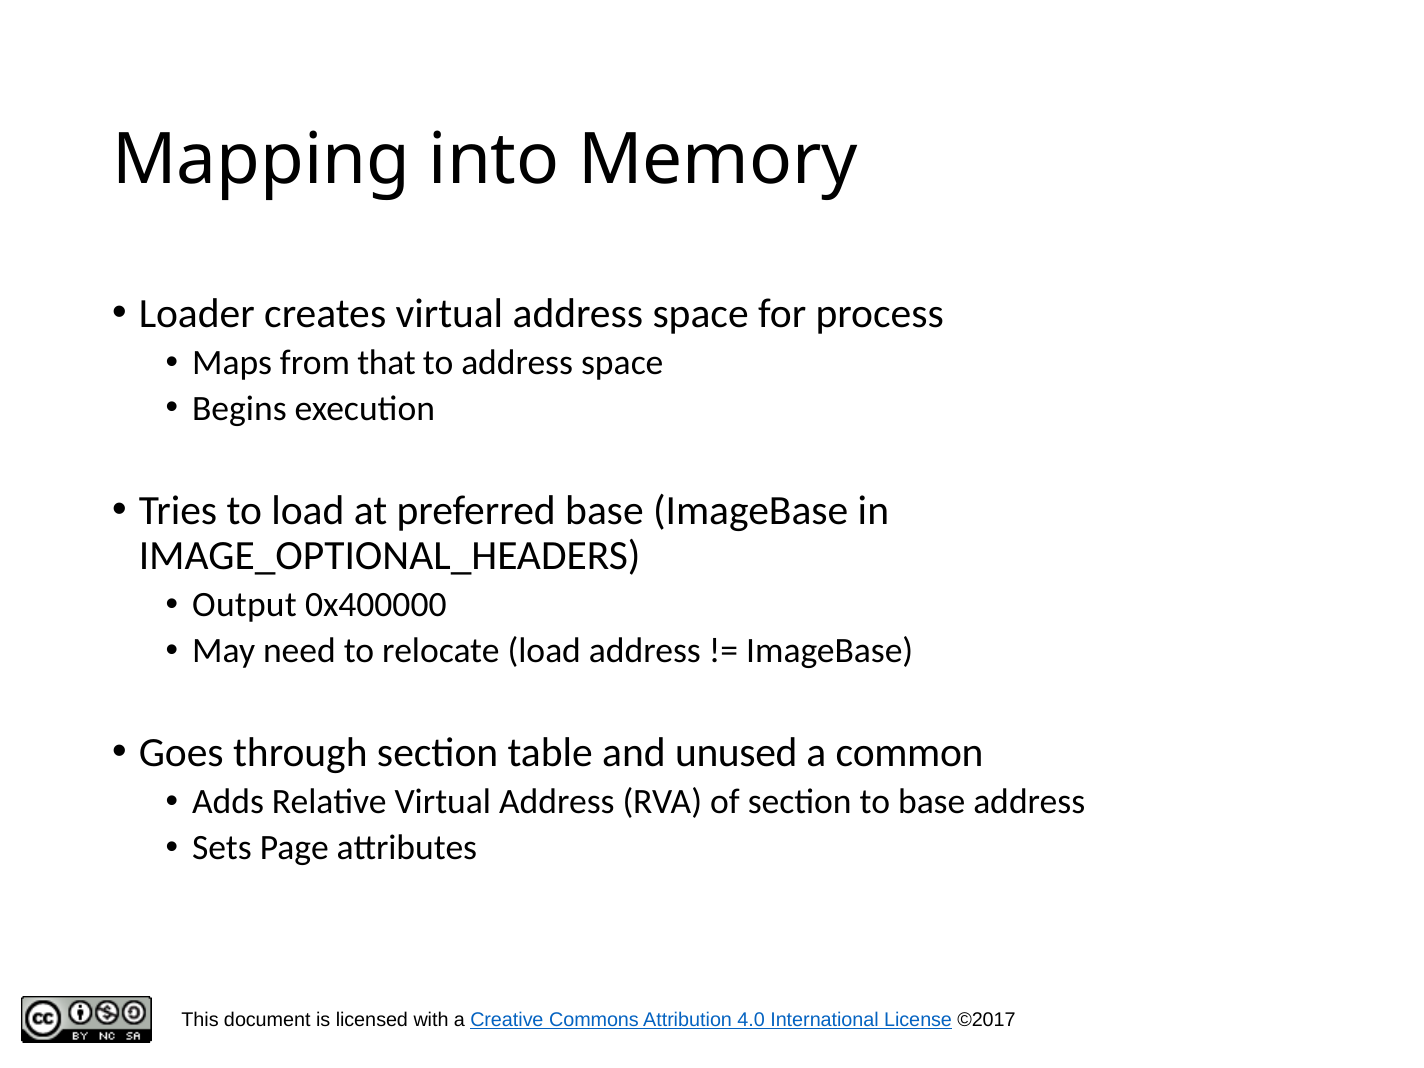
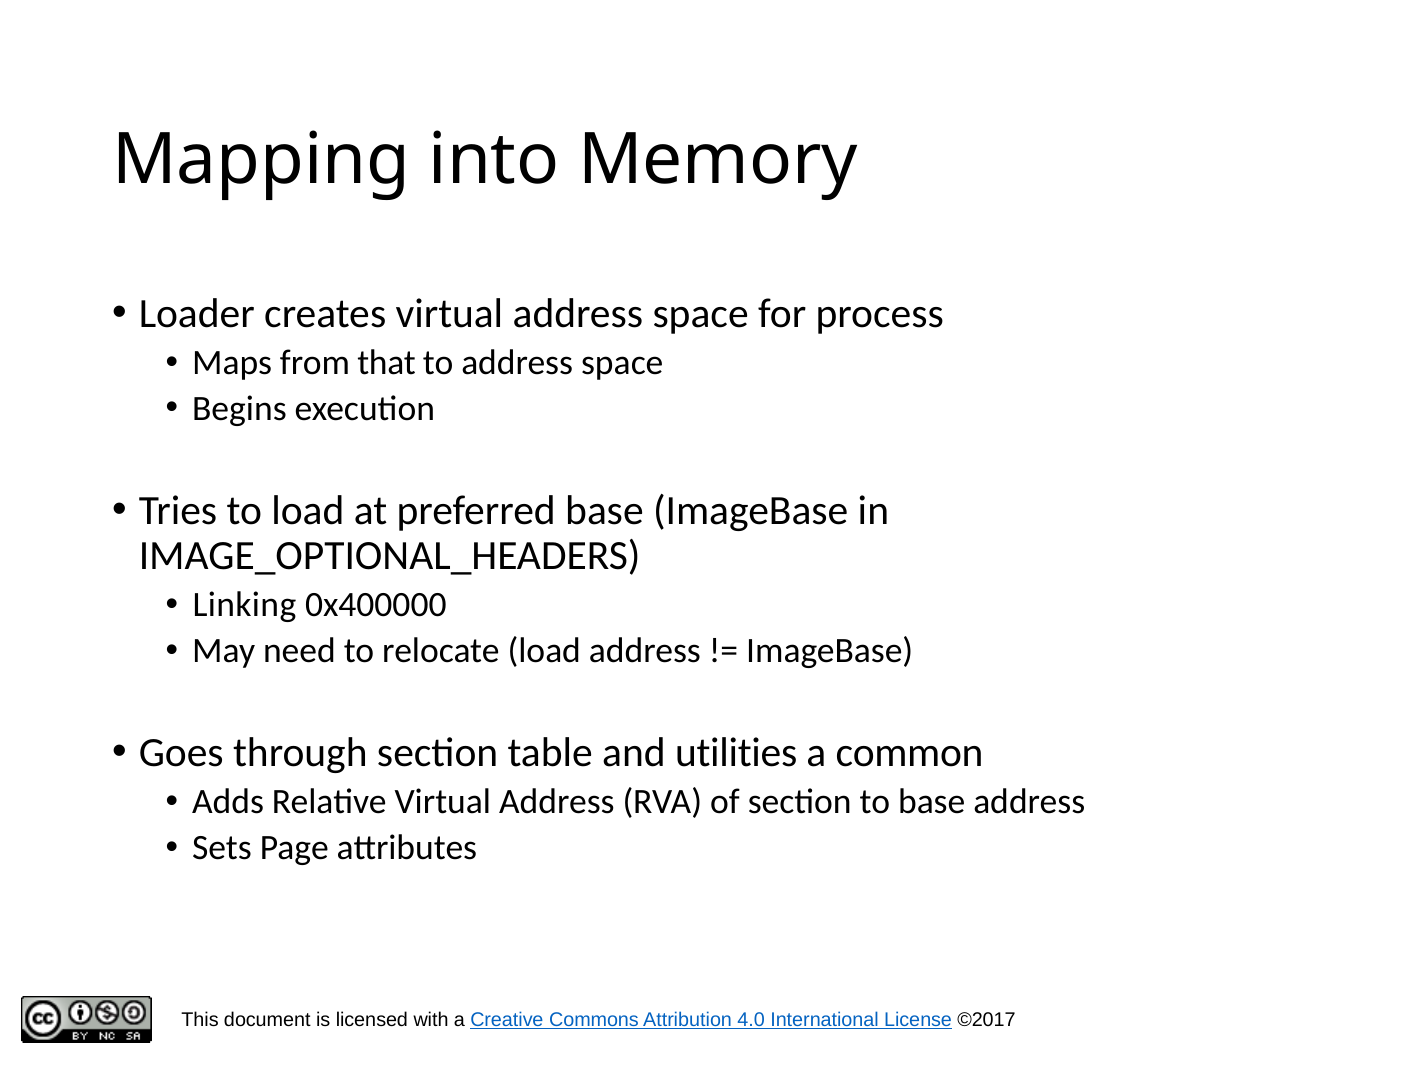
Output: Output -> Linking
unused: unused -> utilities
